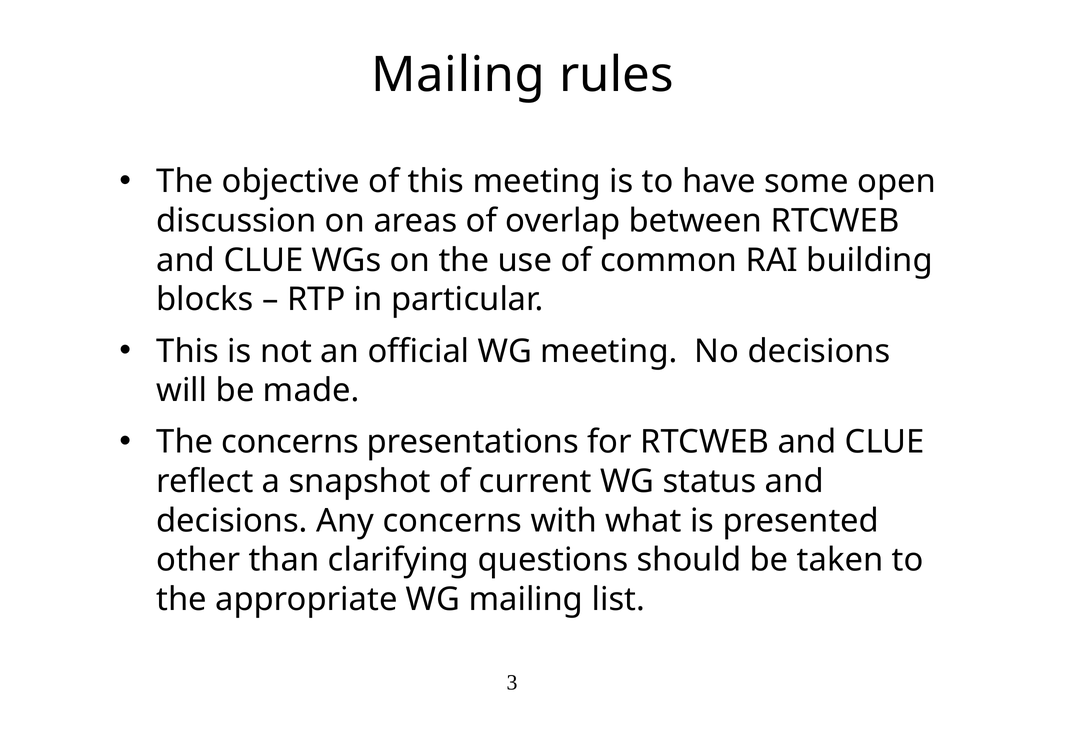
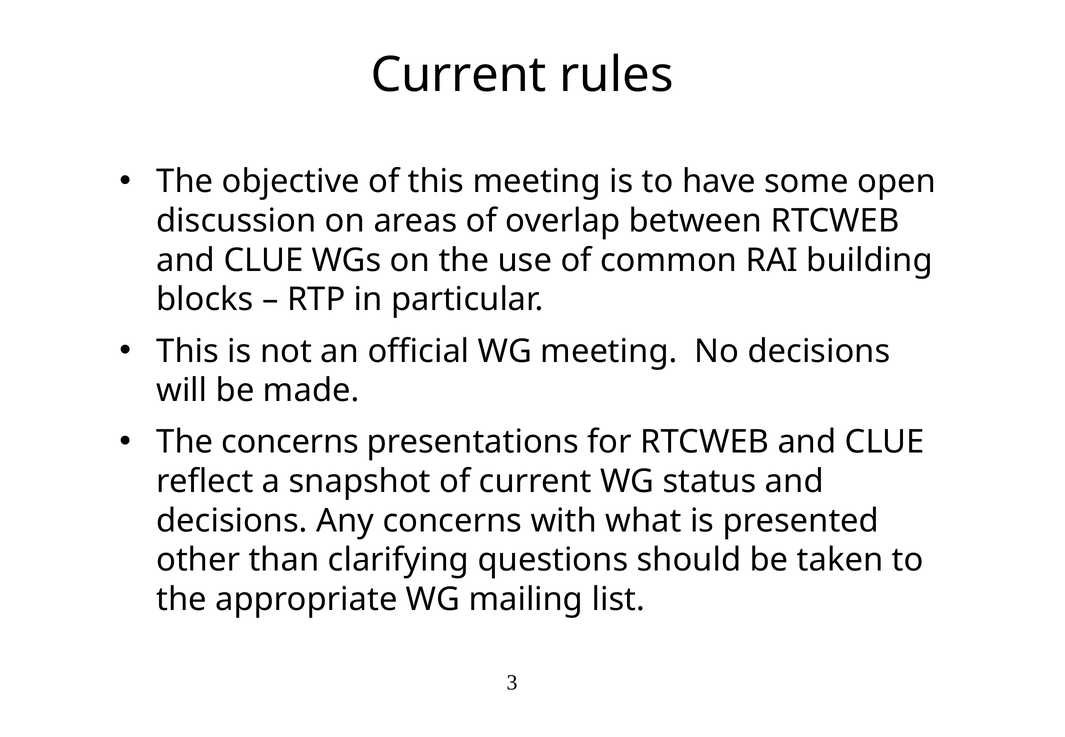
Mailing at (458, 75): Mailing -> Current
